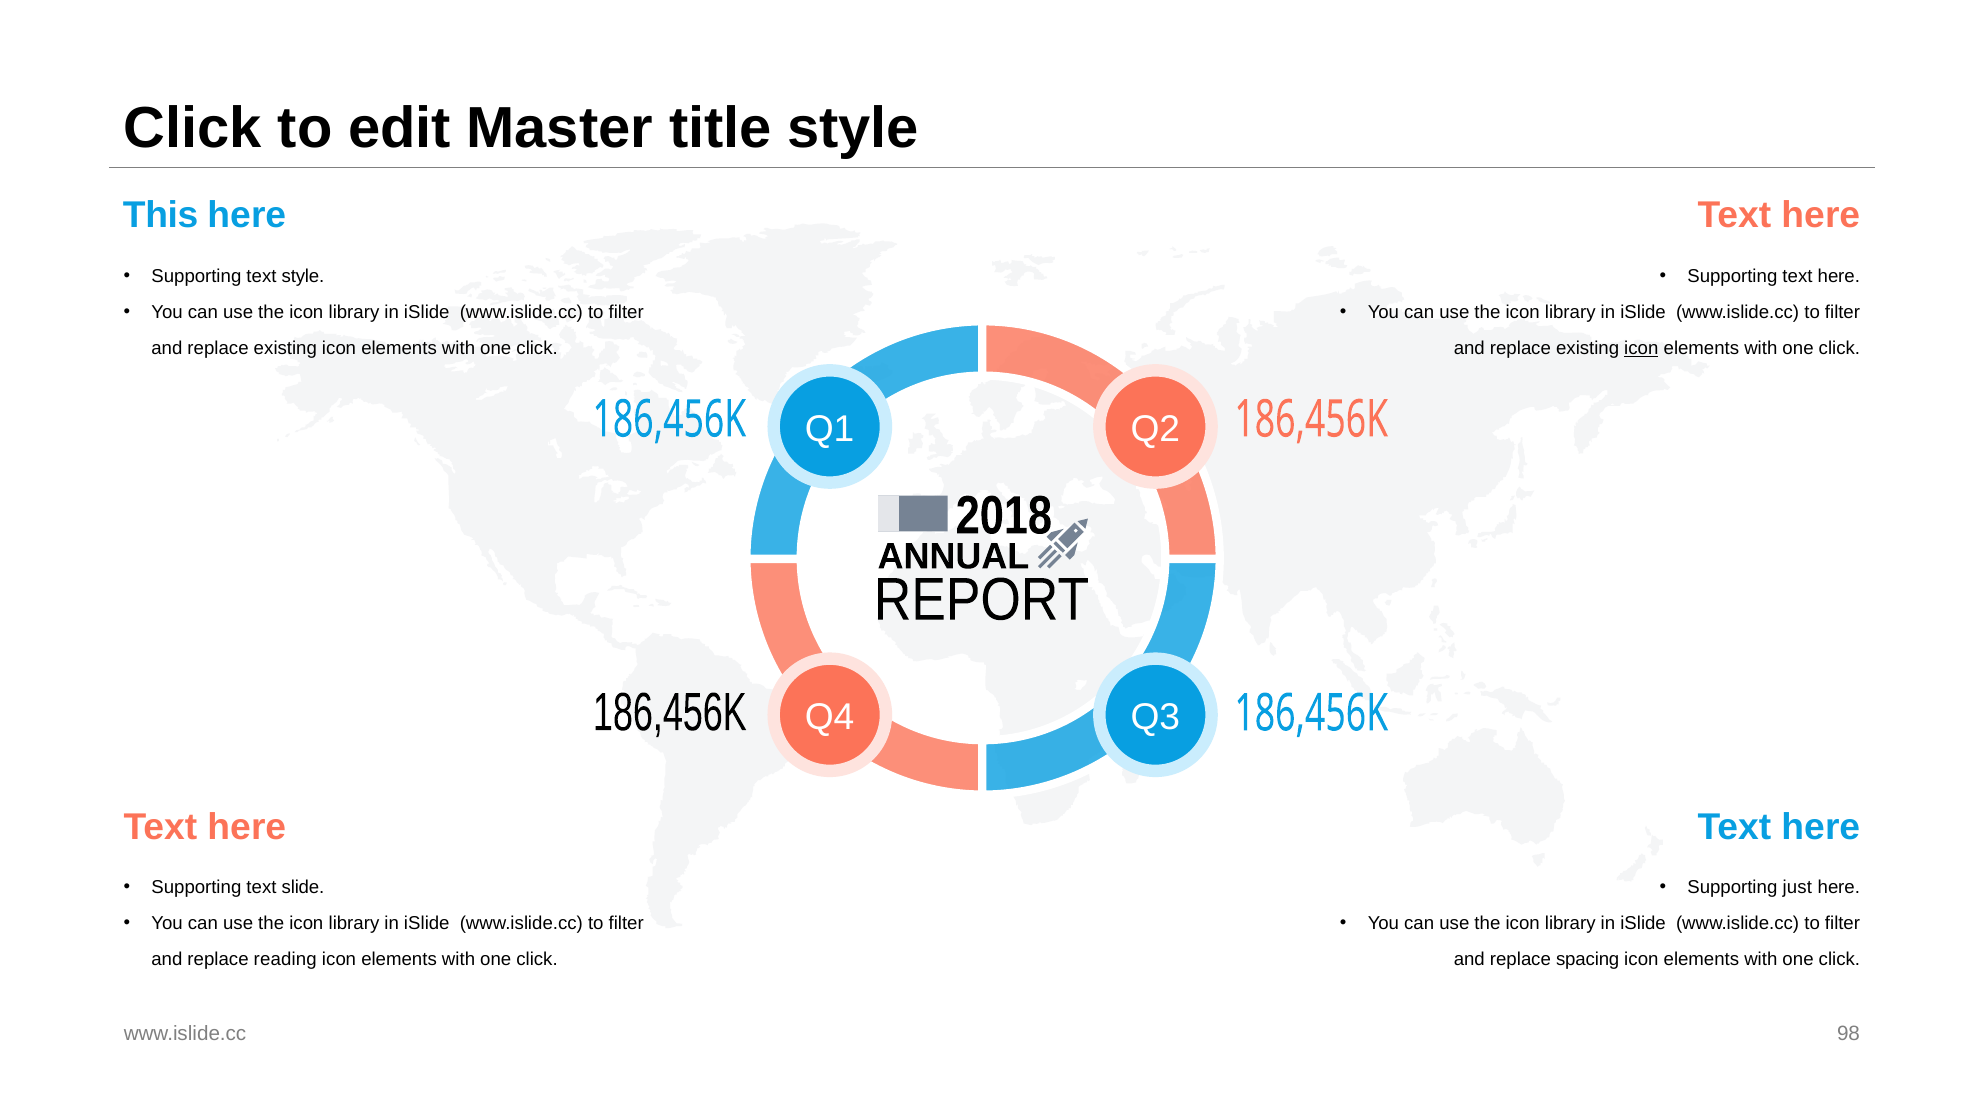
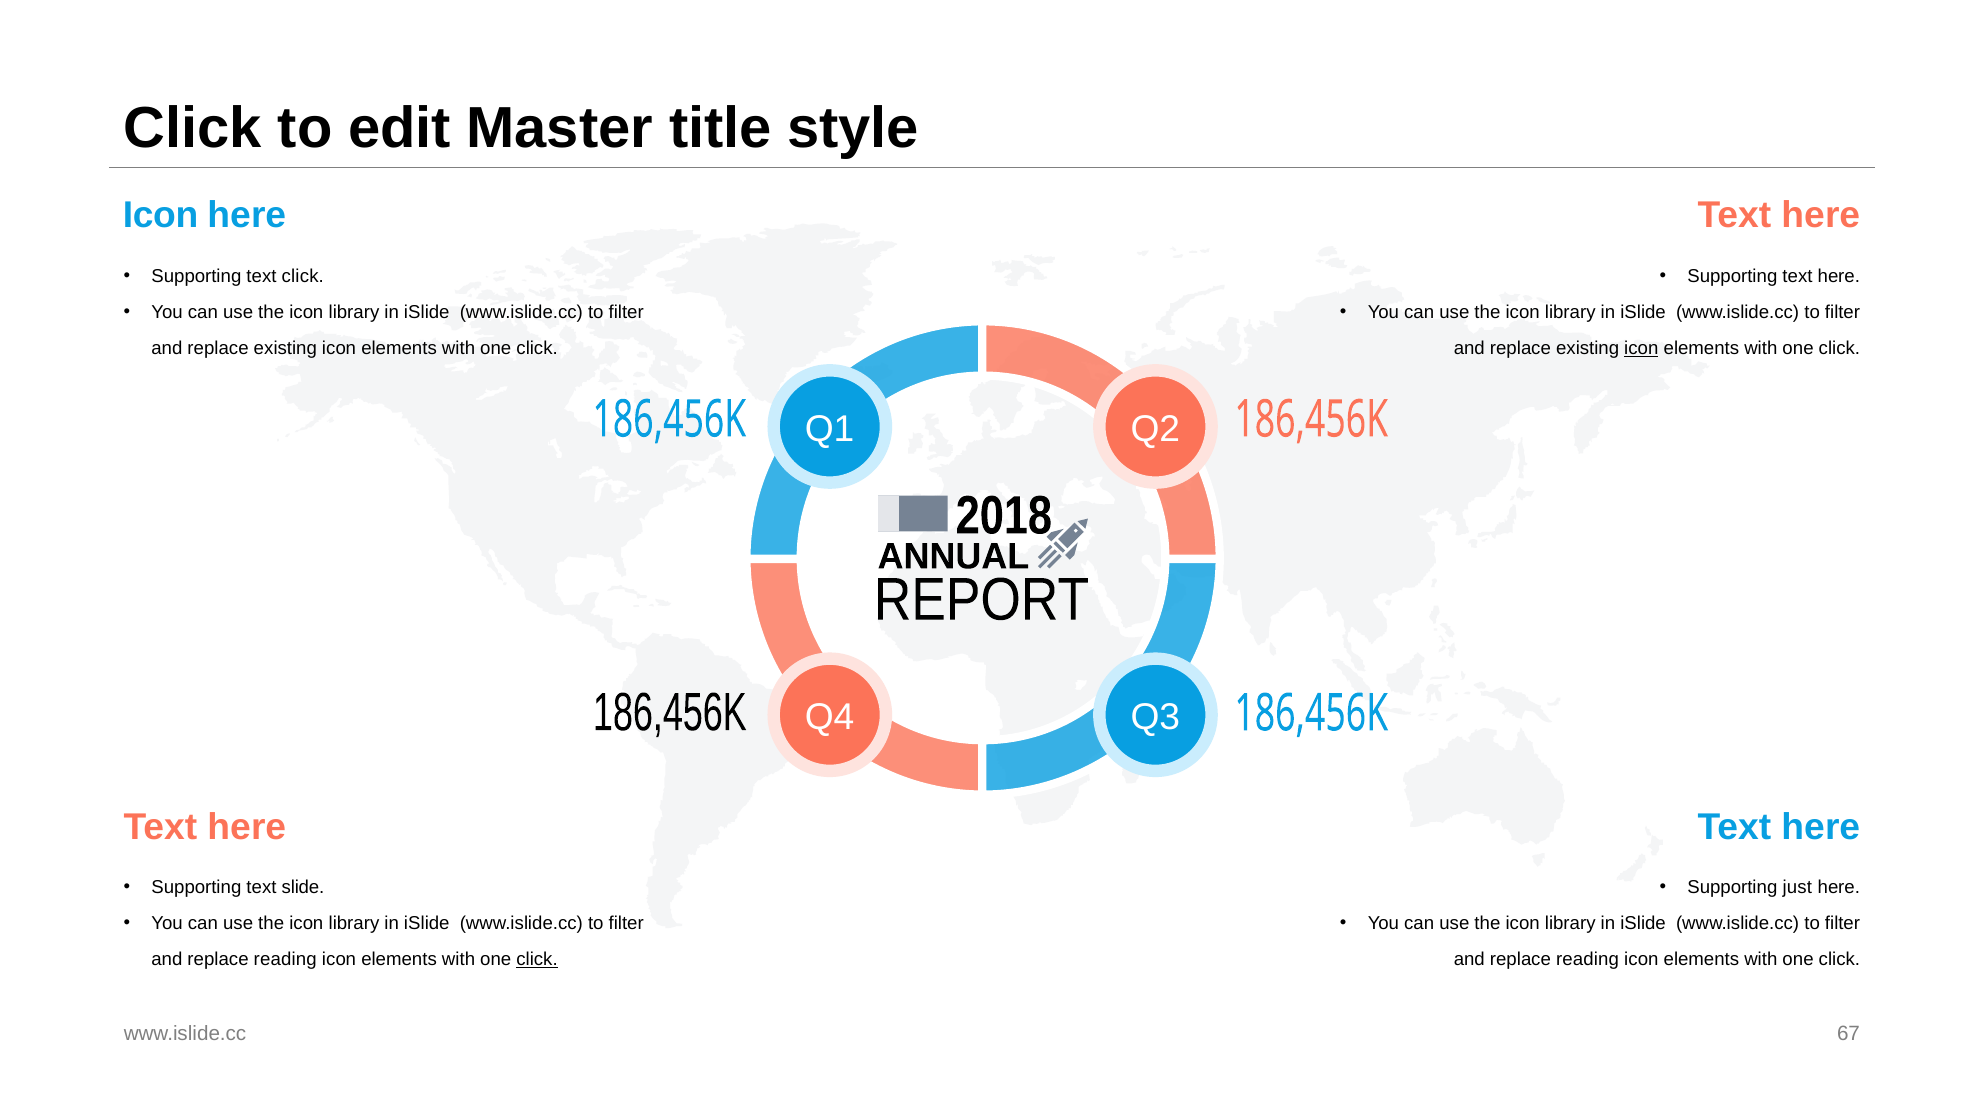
This at (161, 215): This -> Icon
text style: style -> click
click at (537, 959) underline: none -> present
spacing at (1588, 959): spacing -> reading
98: 98 -> 67
